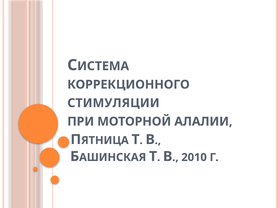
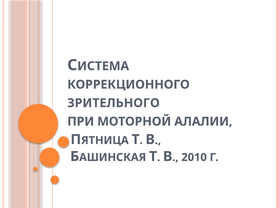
СТИМУЛЯЦИИ: СТИМУЛЯЦИИ -> ЗРИТЕЛЬНОГО
